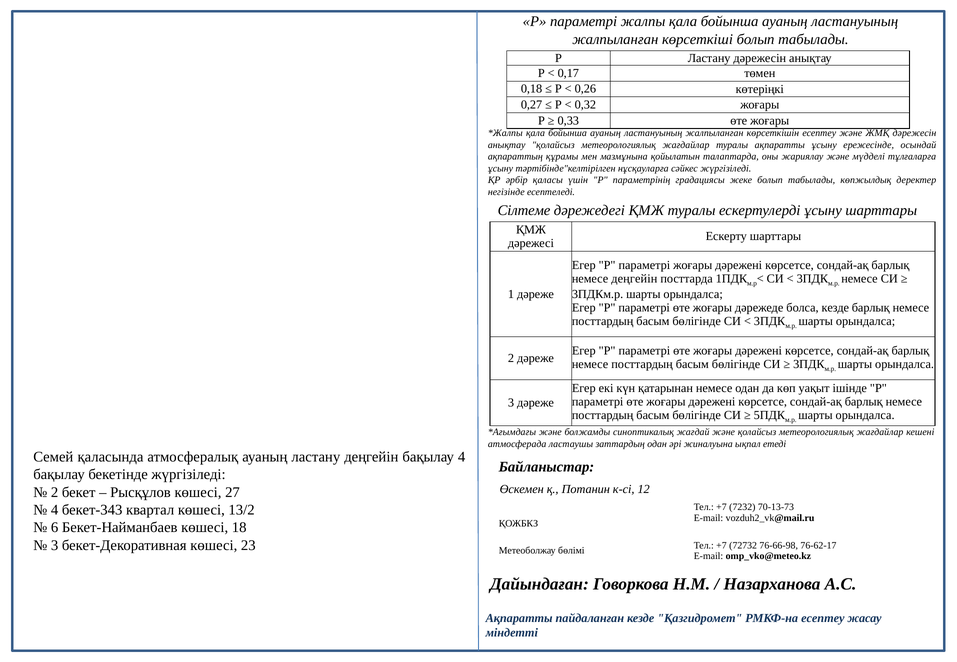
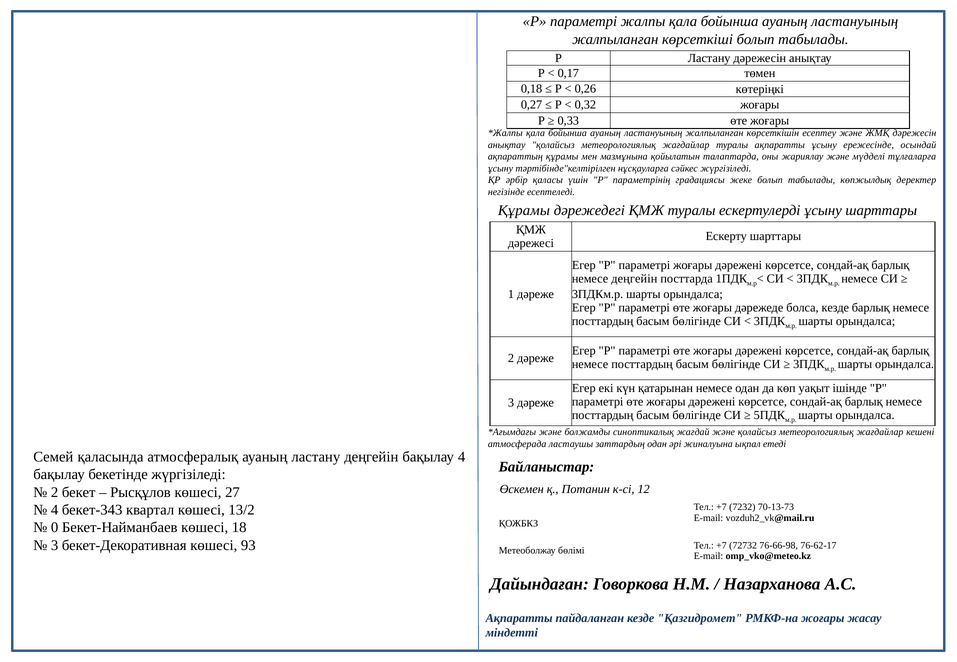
Сілтеме at (524, 211): Сілтеме -> Құрамы
6: 6 -> 0
23: 23 -> 93
РМКФ-на есептеу: есептеу -> жоғары
